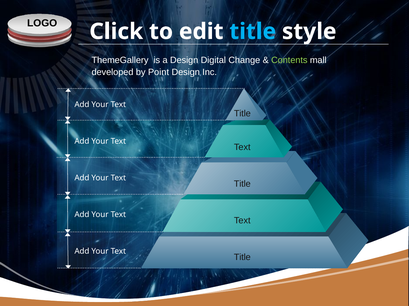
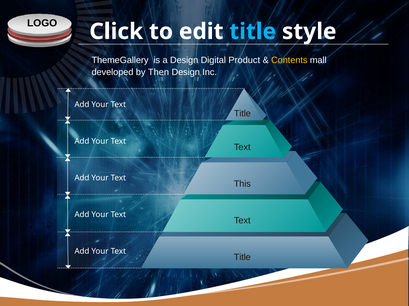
Change: Change -> Product
Contents colour: light green -> yellow
Point: Point -> Then
Title at (242, 184): Title -> This
